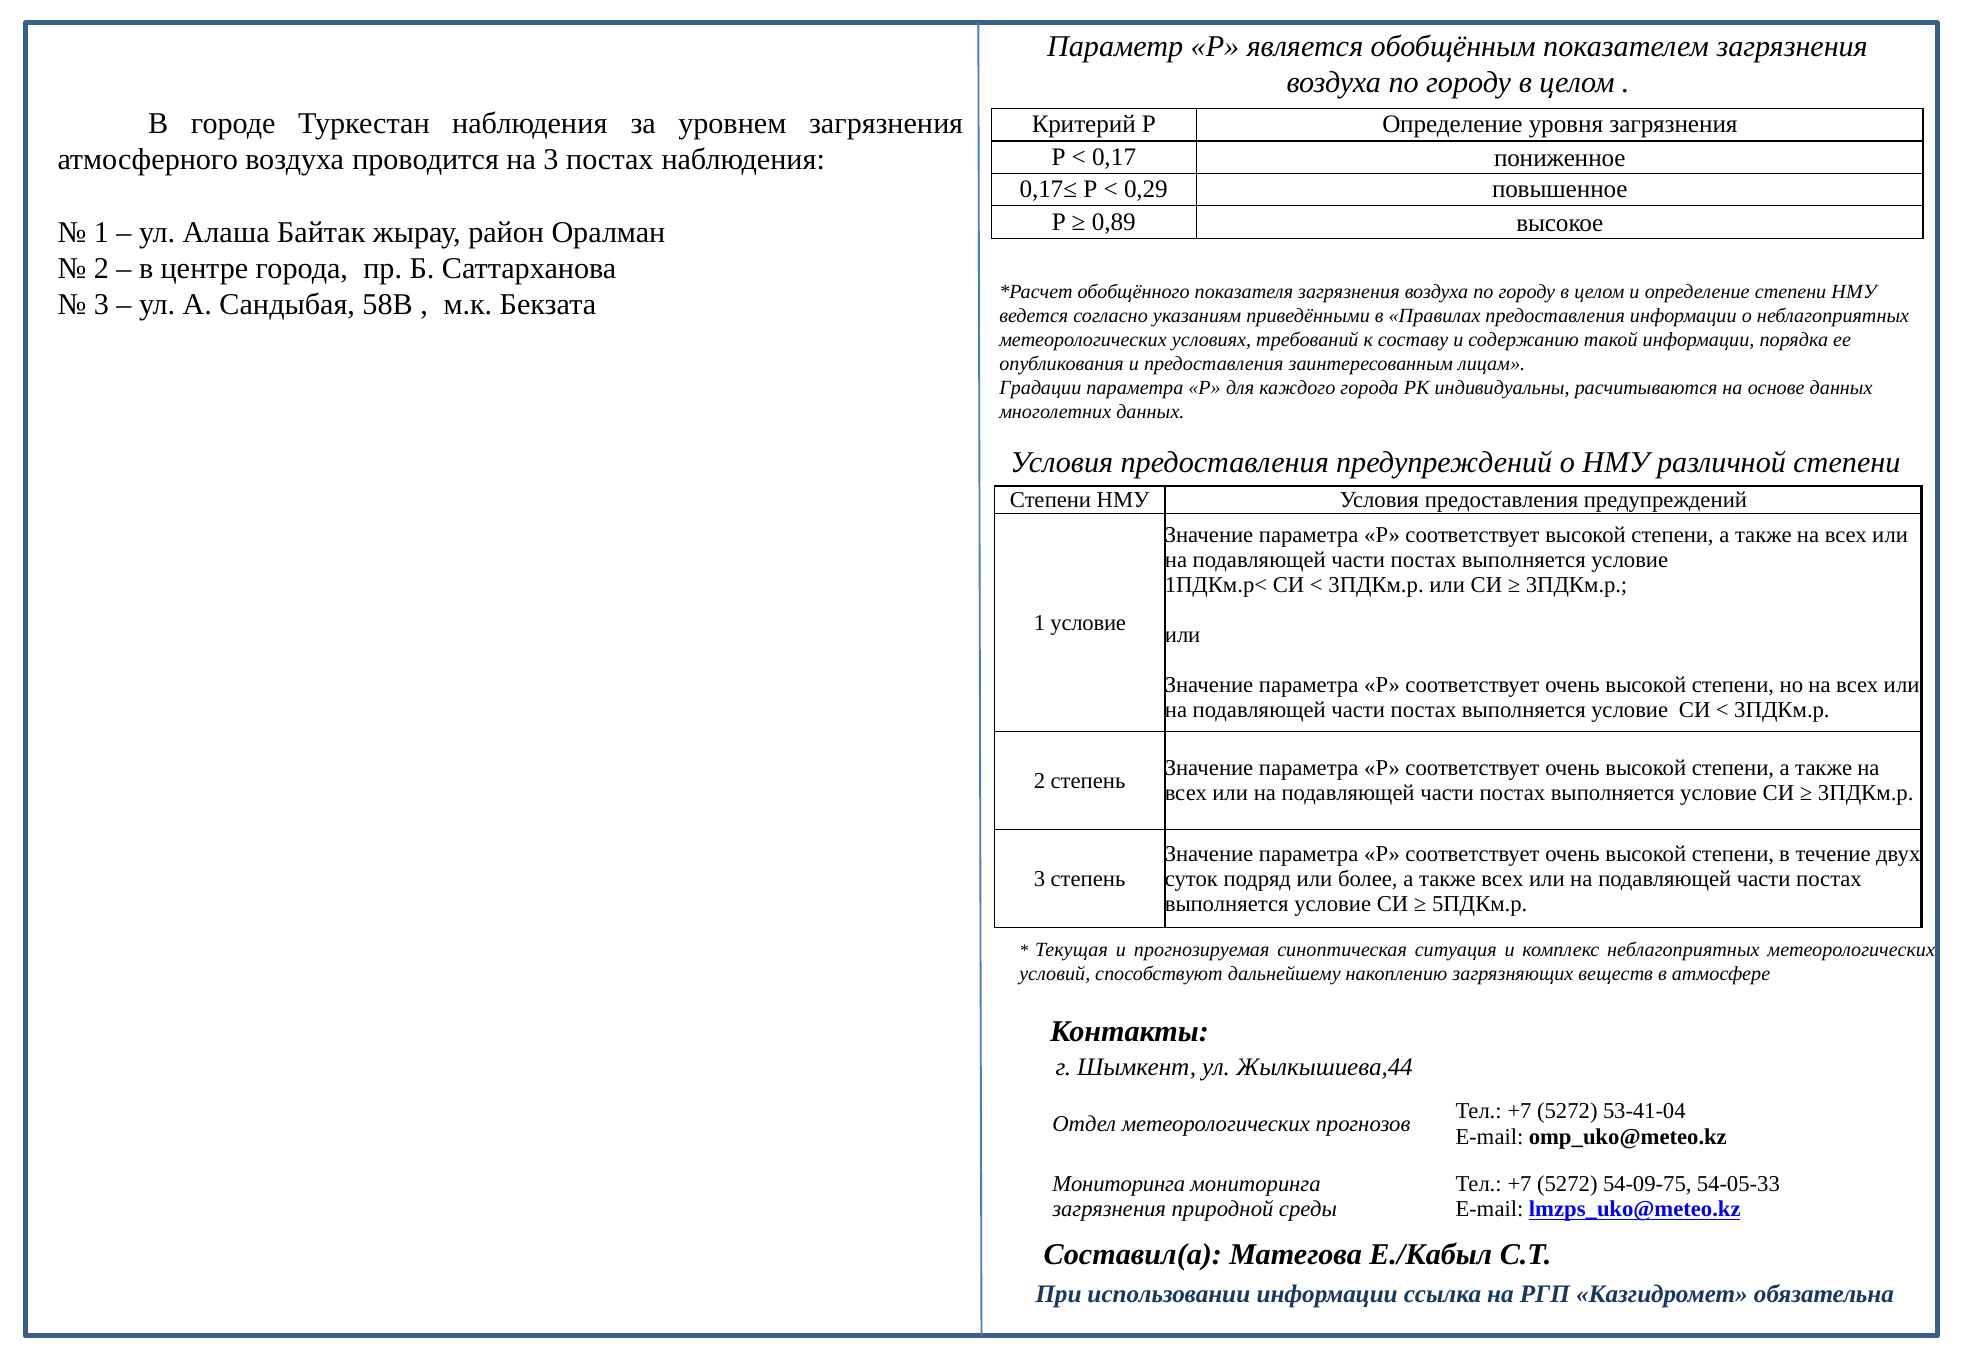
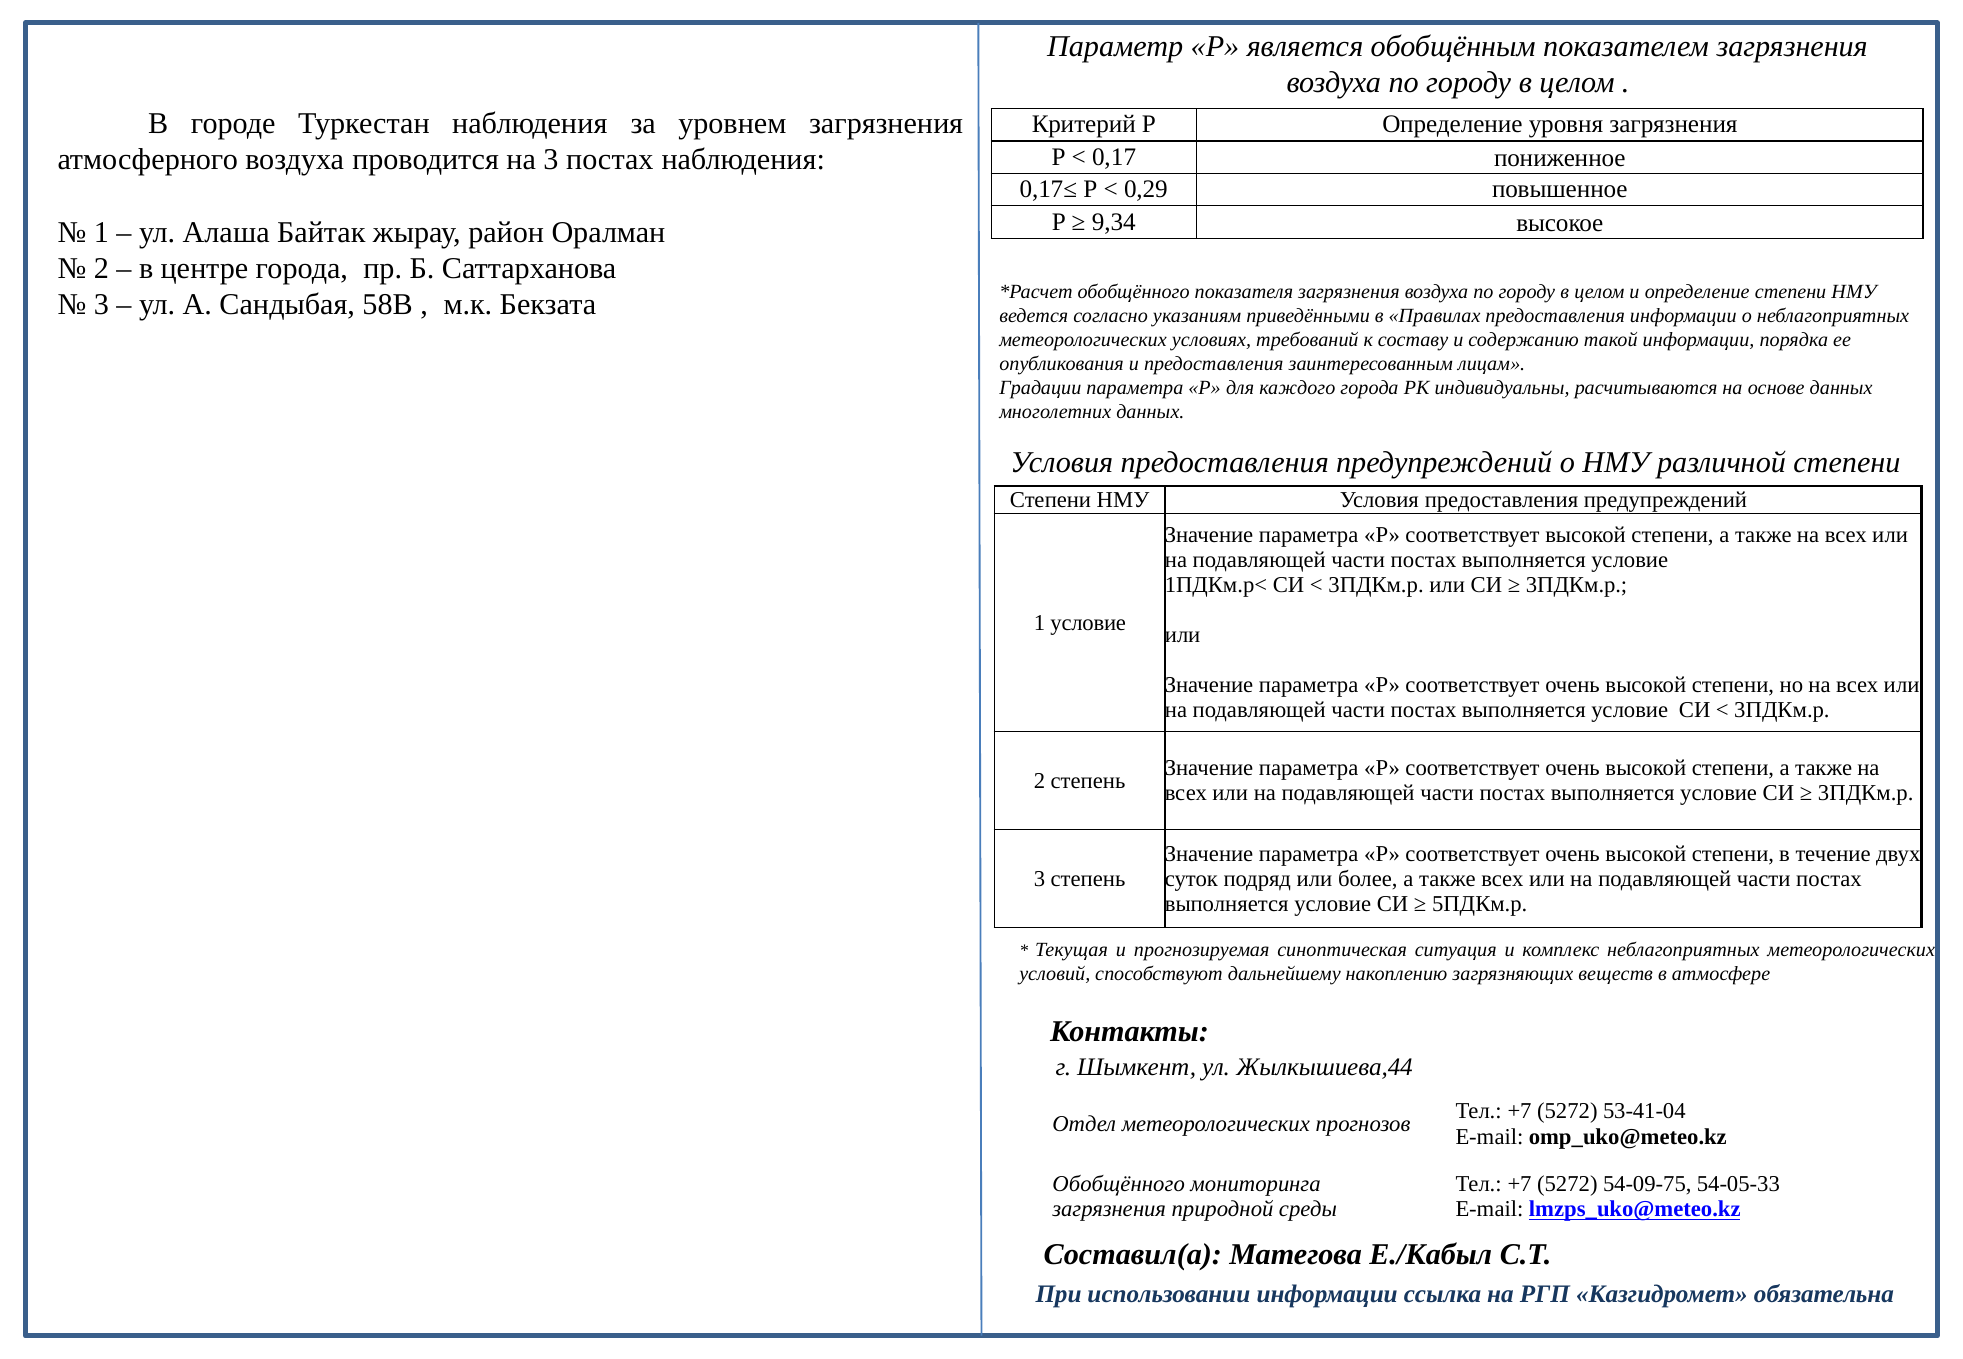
0,89: 0,89 -> 9,34
Мониторинга at (1119, 1184): Мониторинга -> Обобщённого
